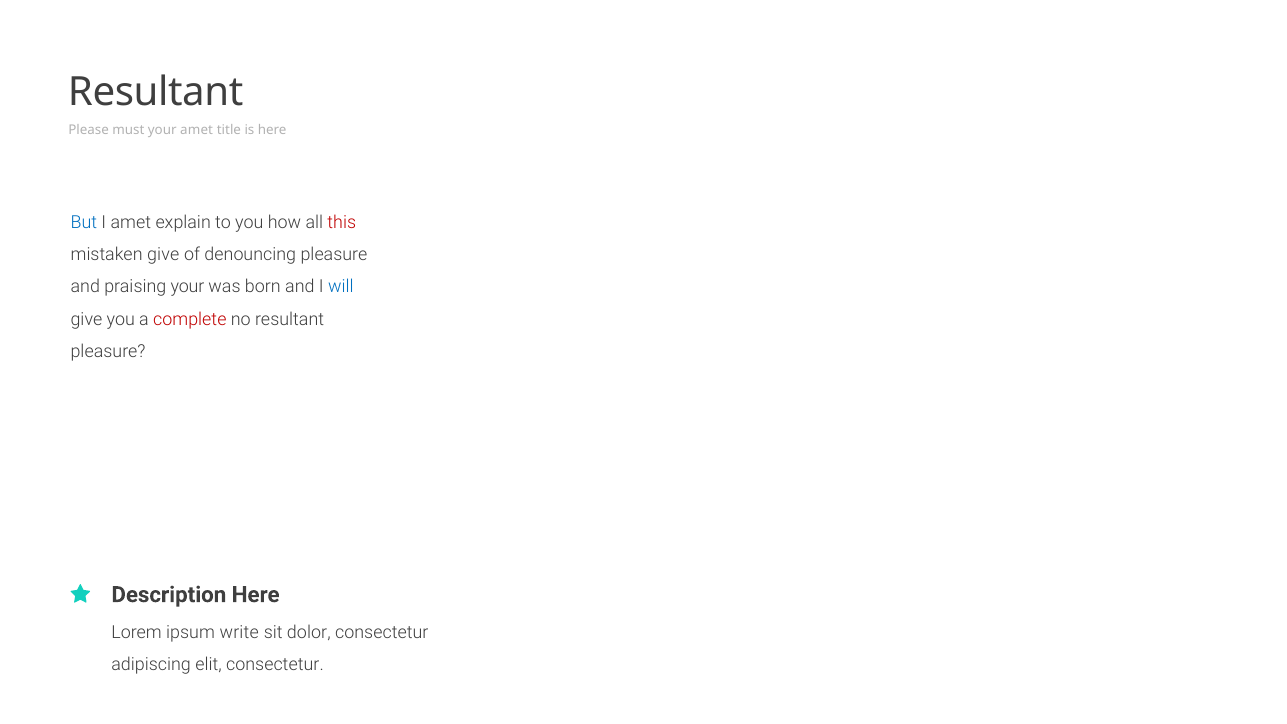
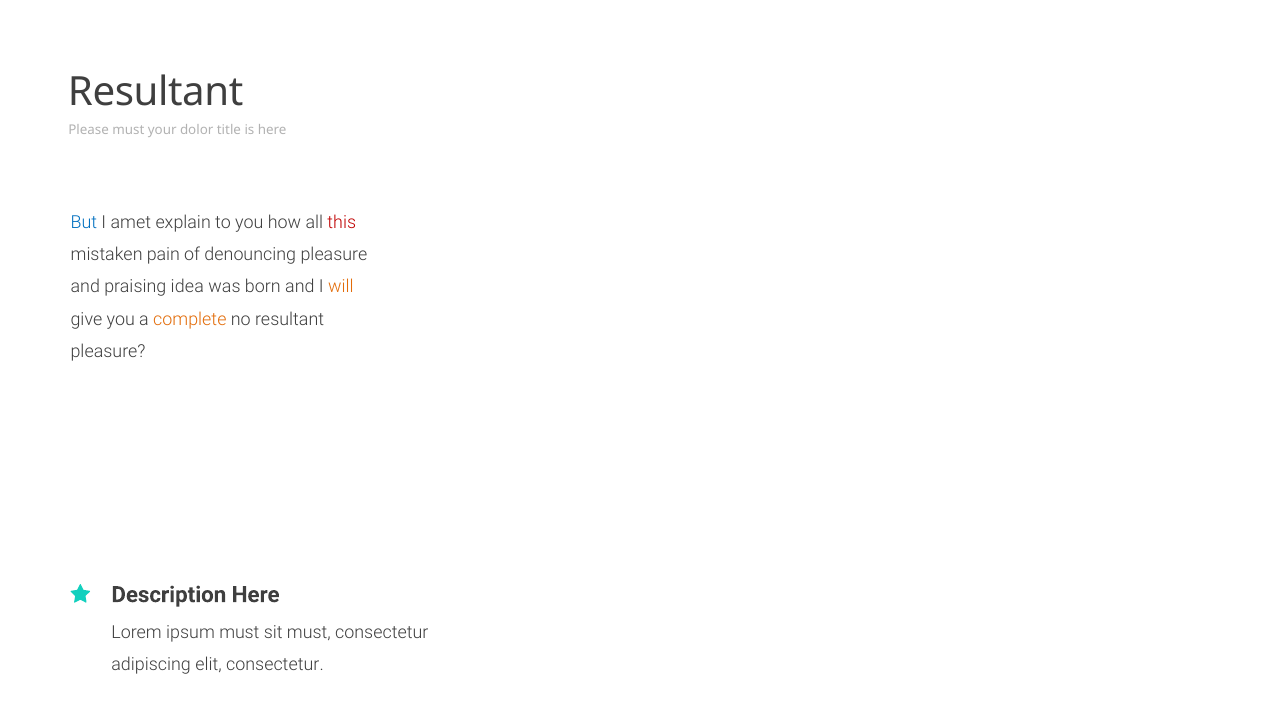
your amet: amet -> dolor
mistaken give: give -> pain
praising your: your -> idea
will colour: blue -> orange
complete colour: red -> orange
ipsum write: write -> must
sit dolor: dolor -> must
